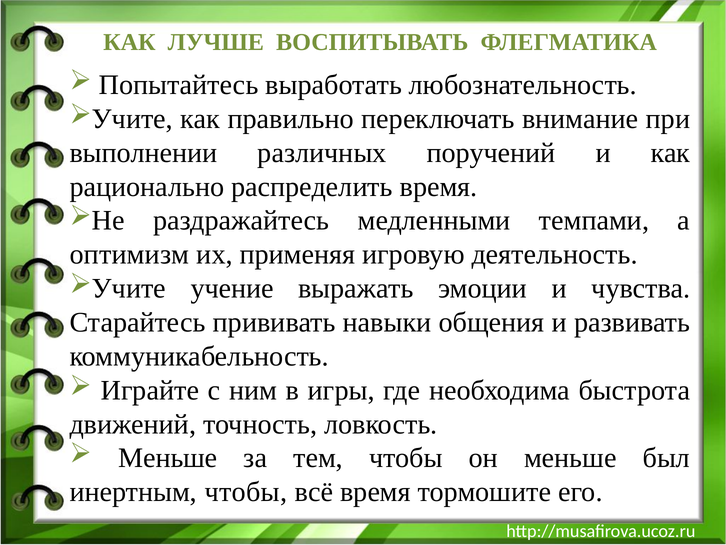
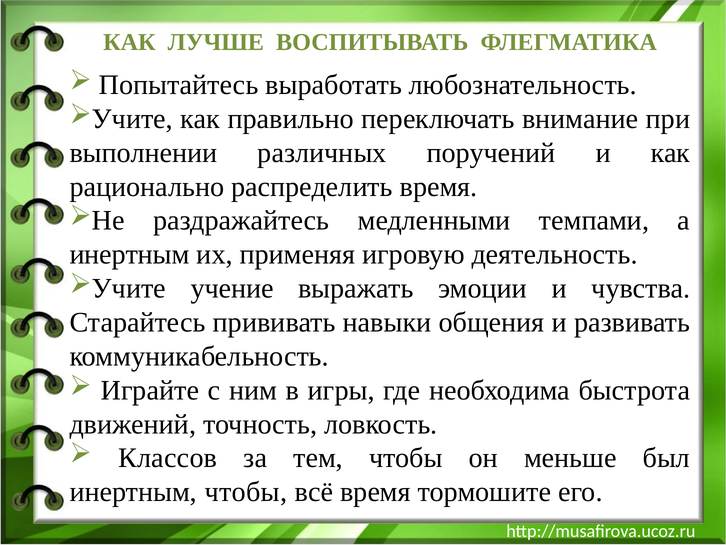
оптимизм at (129, 254): оптимизм -> инертным
Меньше at (168, 458): Меньше -> Классов
